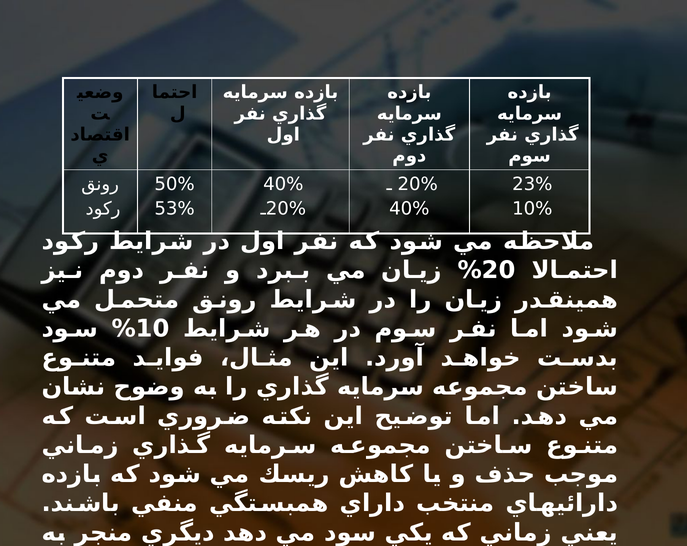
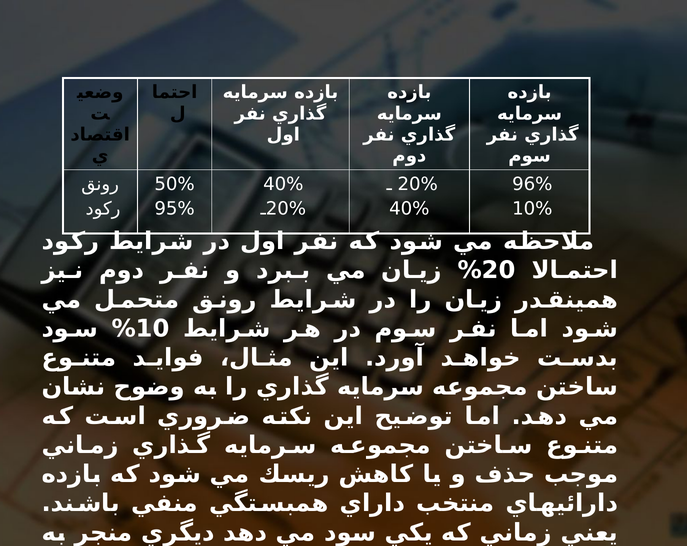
23%: 23% -> 96%
53%: 53% -> 95%
